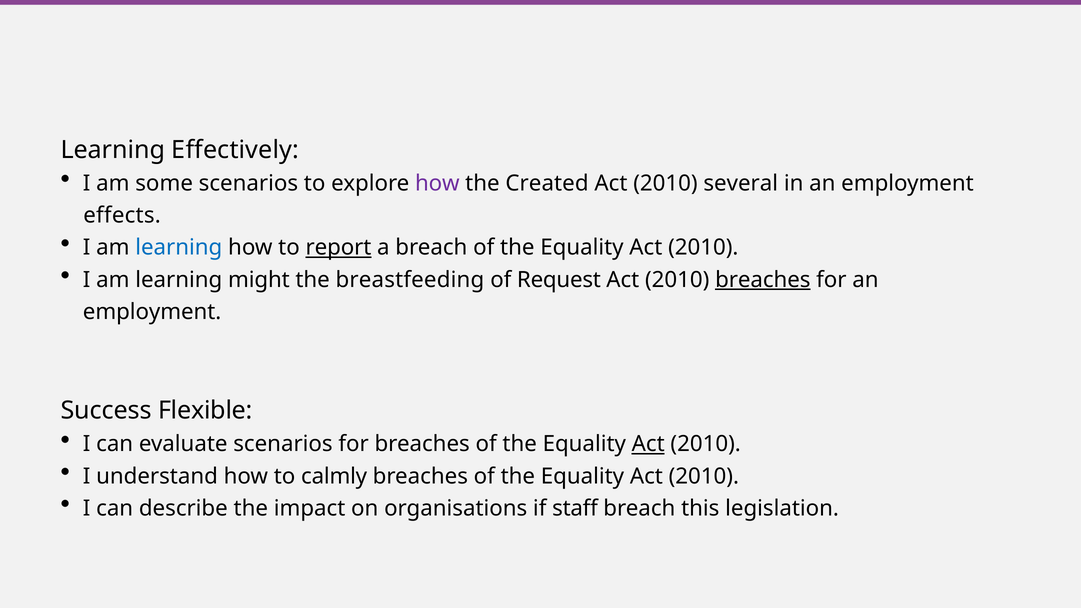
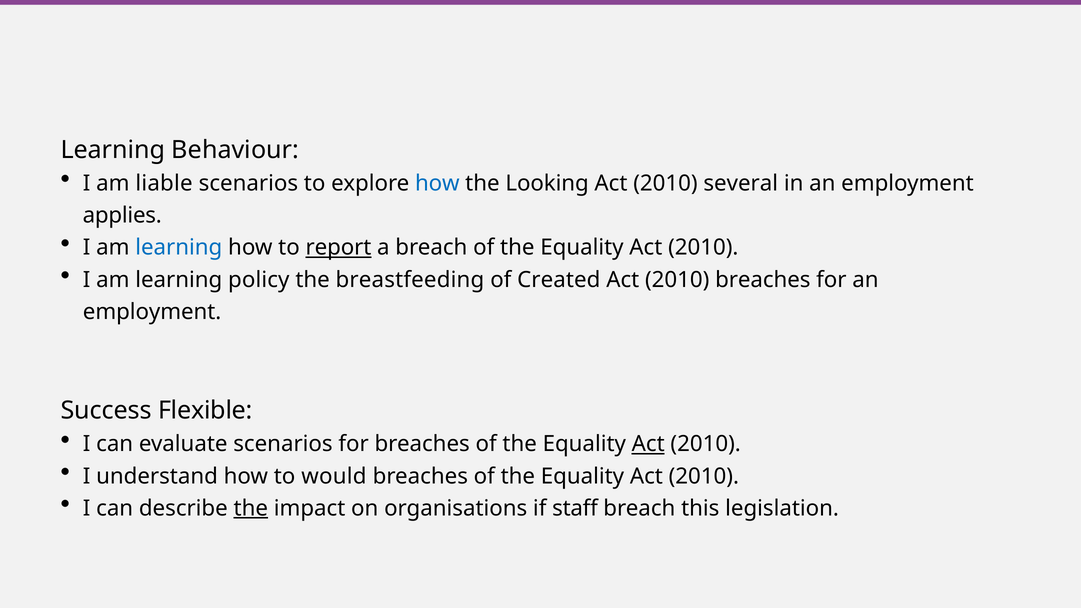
Effectively: Effectively -> Behaviour
some: some -> liable
how at (437, 183) colour: purple -> blue
Created: Created -> Looking
effects: effects -> applies
might: might -> policy
Request: Request -> Created
breaches at (763, 280) underline: present -> none
calmly: calmly -> would
the at (251, 508) underline: none -> present
